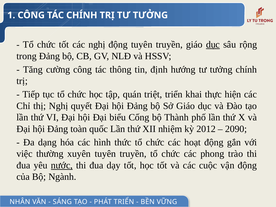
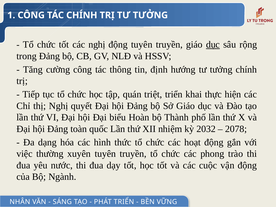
Cống: Cống -> Hoàn
2012: 2012 -> 2032
2090: 2090 -> 2078
nước underline: present -> none
